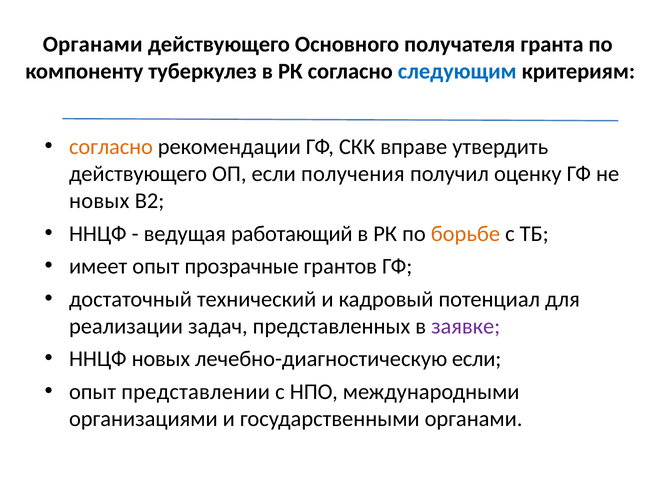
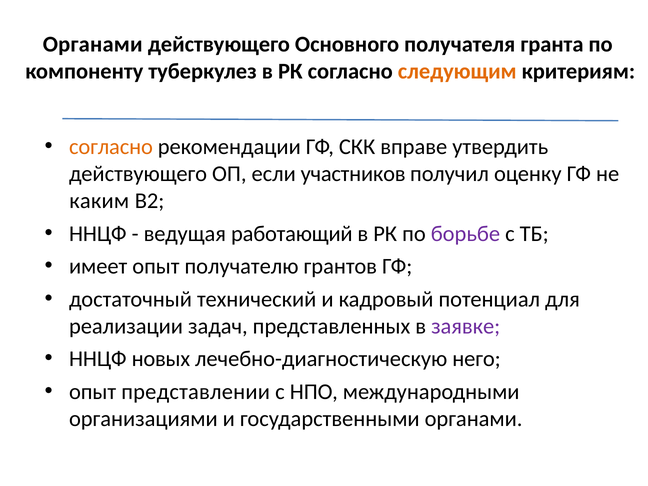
следующим colour: blue -> orange
получения: получения -> участников
новых at (99, 201): новых -> каким
борьбе colour: orange -> purple
прозрачные: прозрачные -> получателю
лечебно-диагностическую если: если -> него
